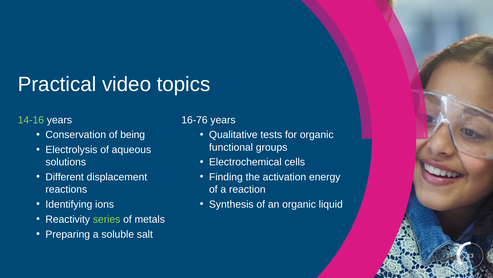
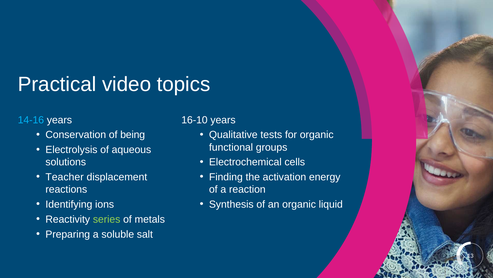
14-16 colour: light green -> light blue
16-76: 16-76 -> 16-10
Different: Different -> Teacher
